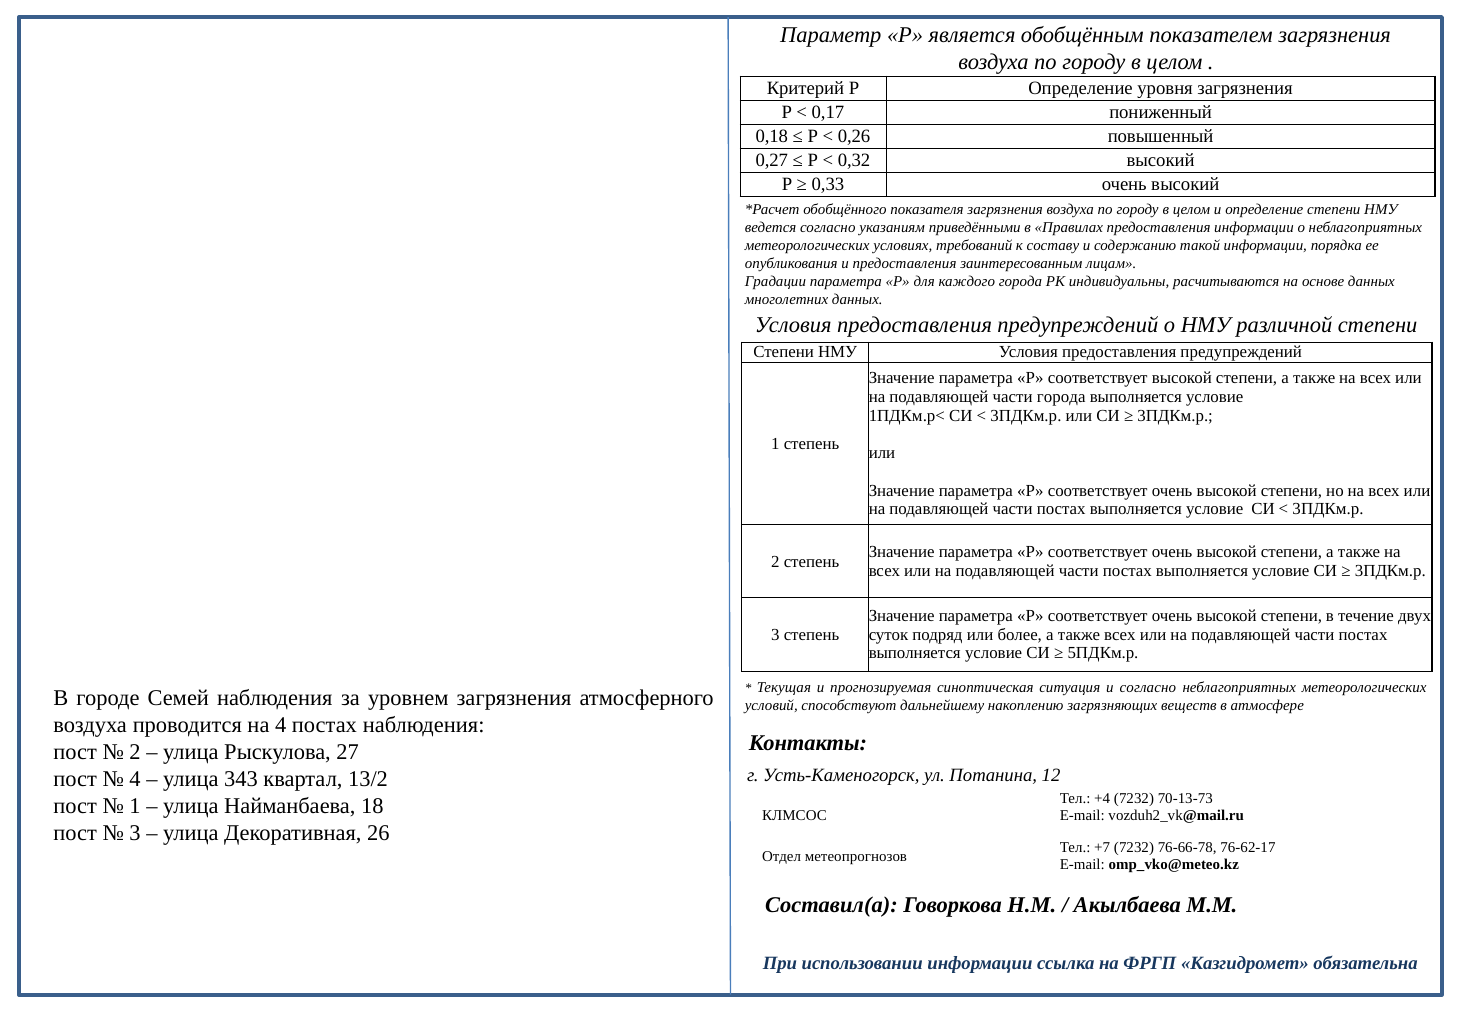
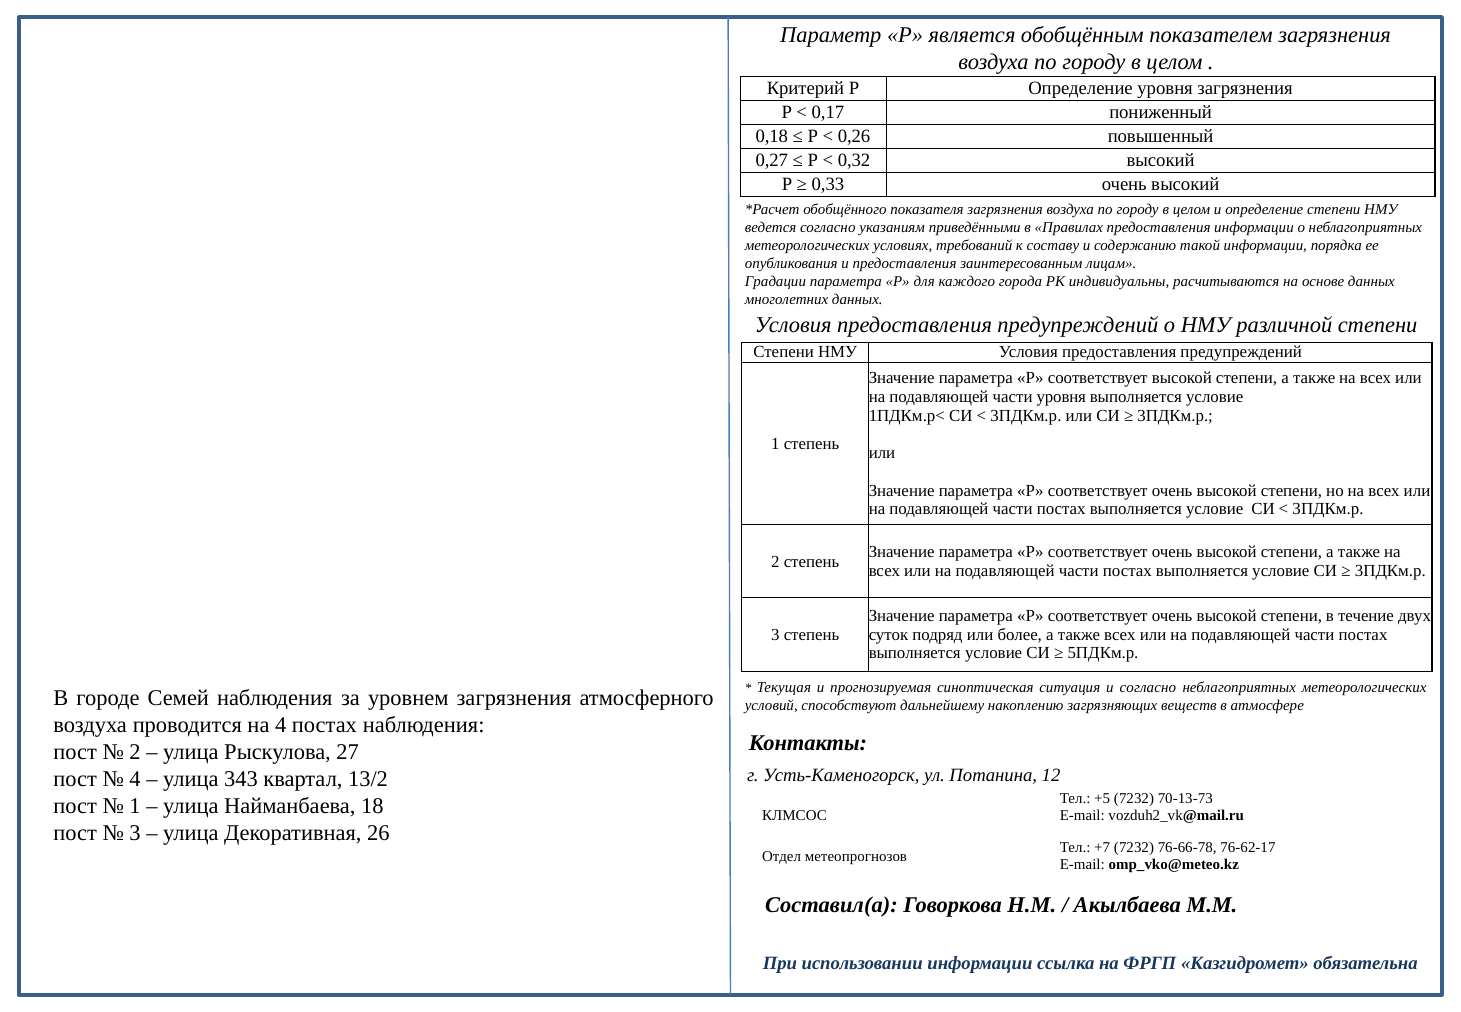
части города: города -> уровня
+4: +4 -> +5
